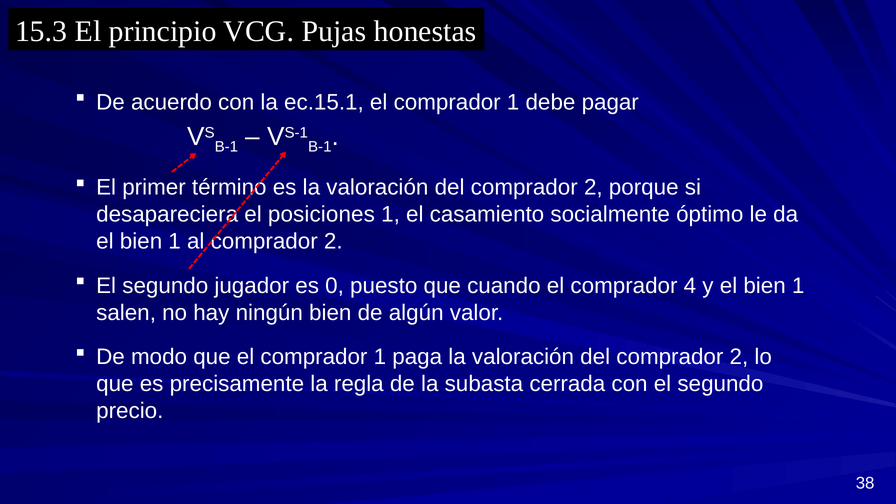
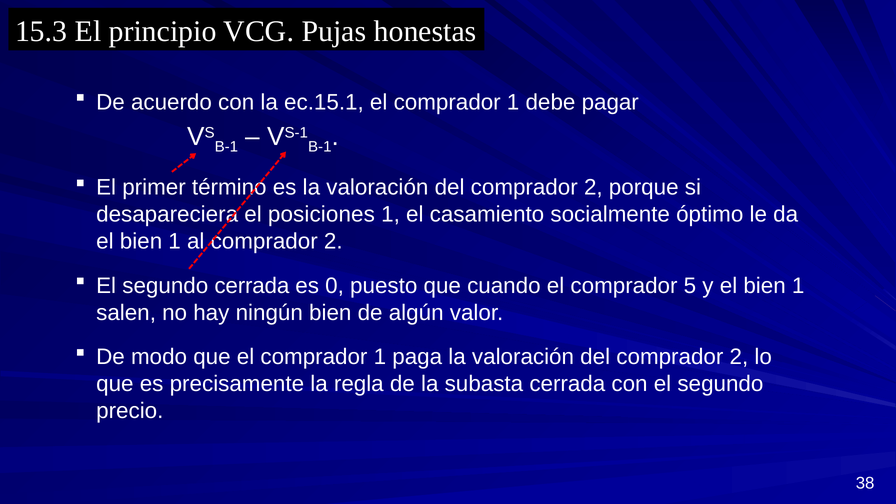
segundo jugador: jugador -> cerrada
4: 4 -> 5
